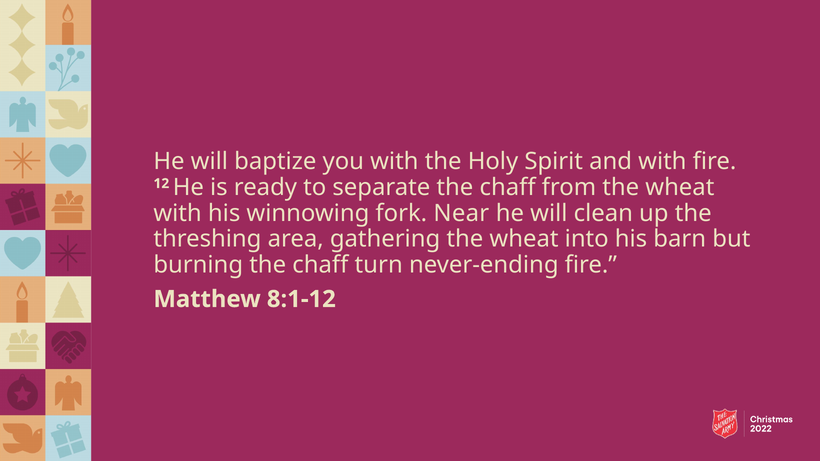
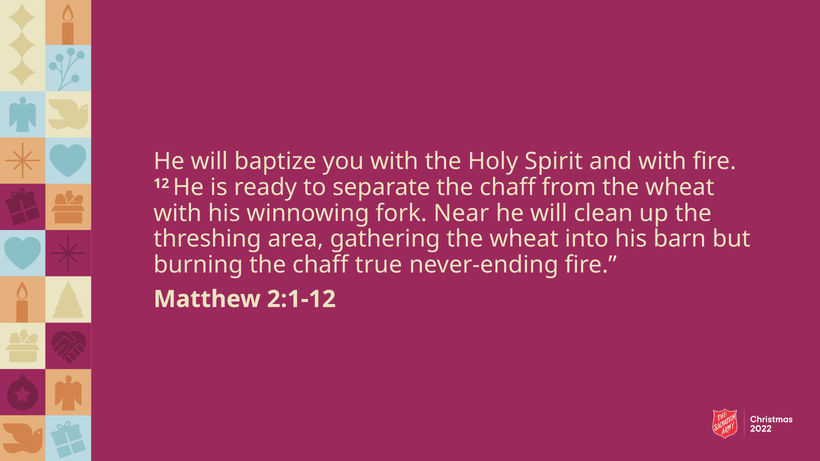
turn: turn -> true
8:1-12: 8:1-12 -> 2:1-12
